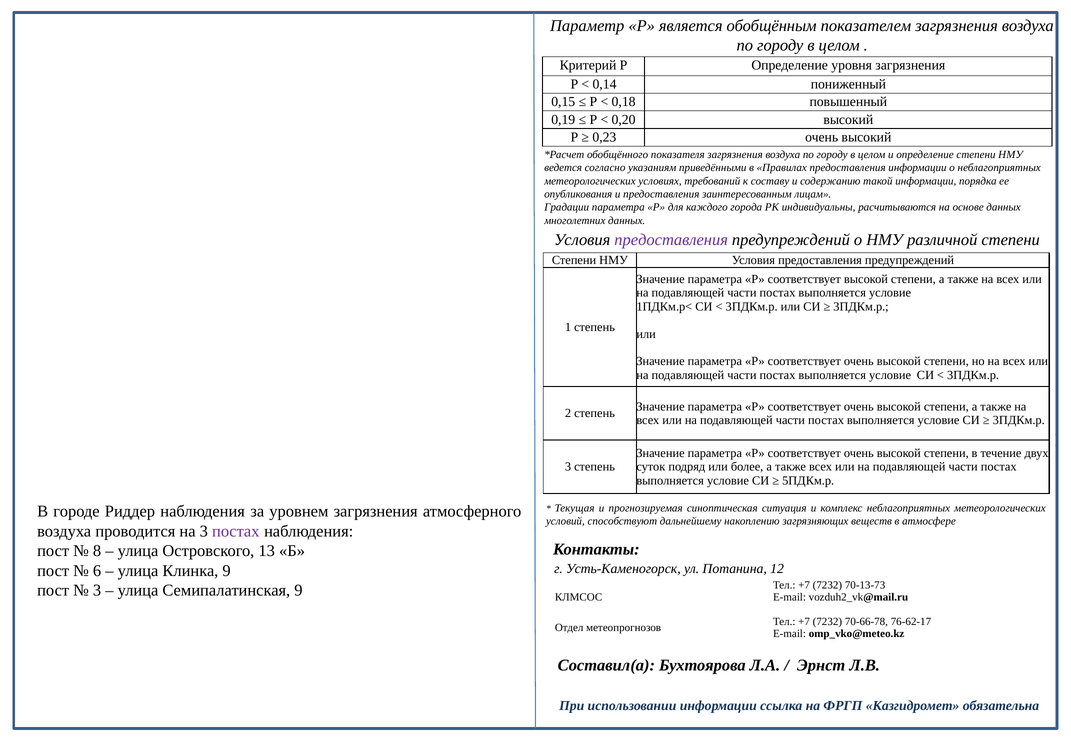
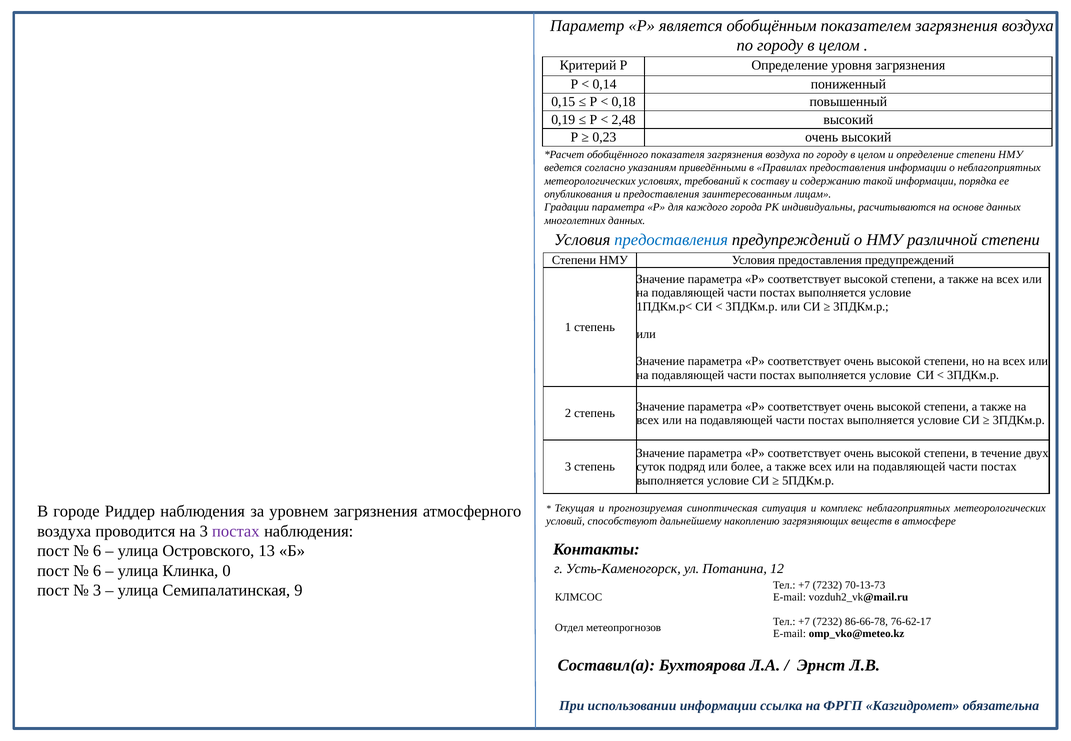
0,20: 0,20 -> 2,48
предоставления at (671, 240) colour: purple -> blue
8 at (97, 551): 8 -> 6
Клинка 9: 9 -> 0
70-66-78: 70-66-78 -> 86-66-78
